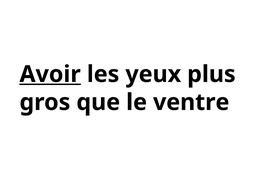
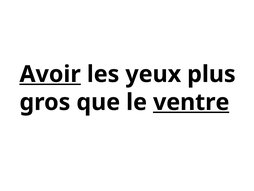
ventre underline: none -> present
